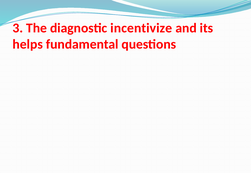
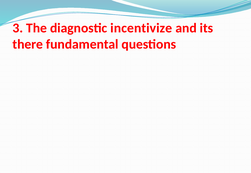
helps: helps -> there
